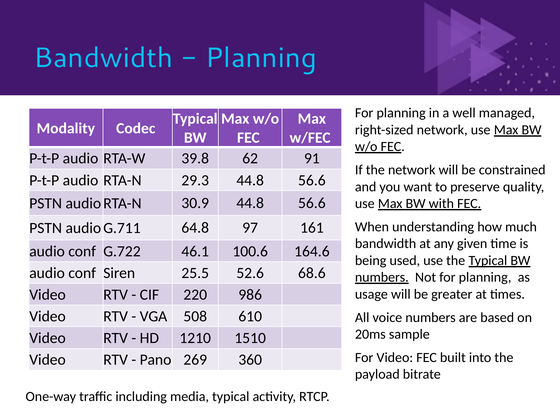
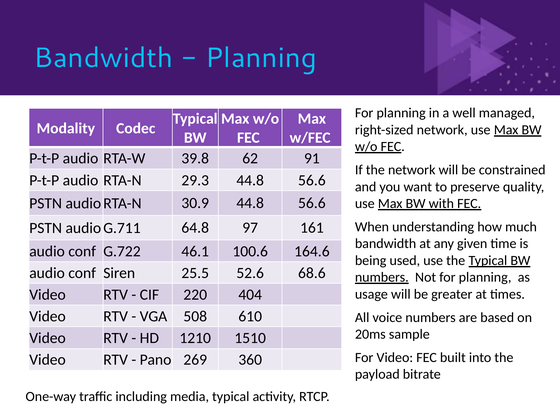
986: 986 -> 404
